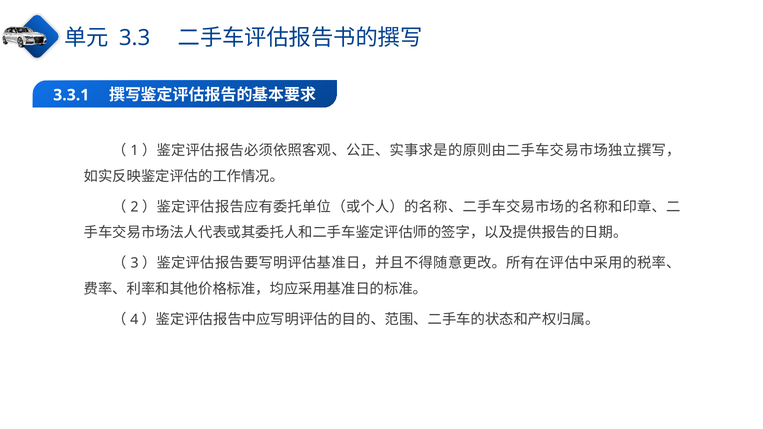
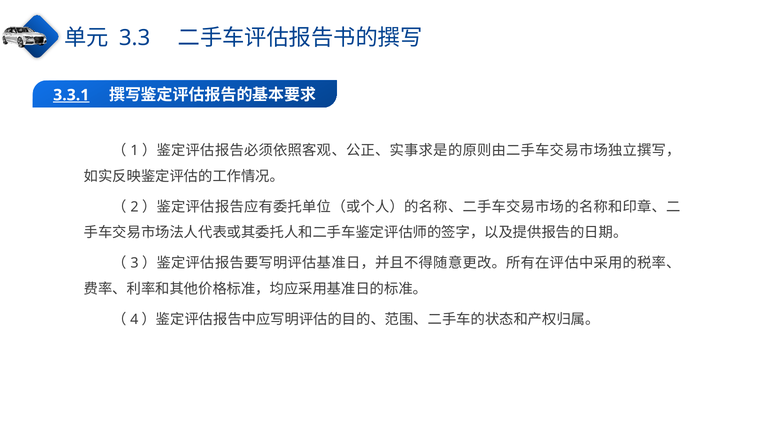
3.3.1 underline: none -> present
